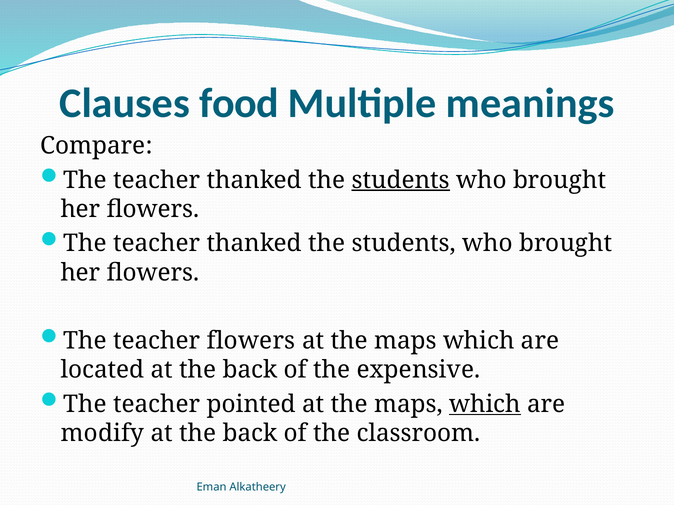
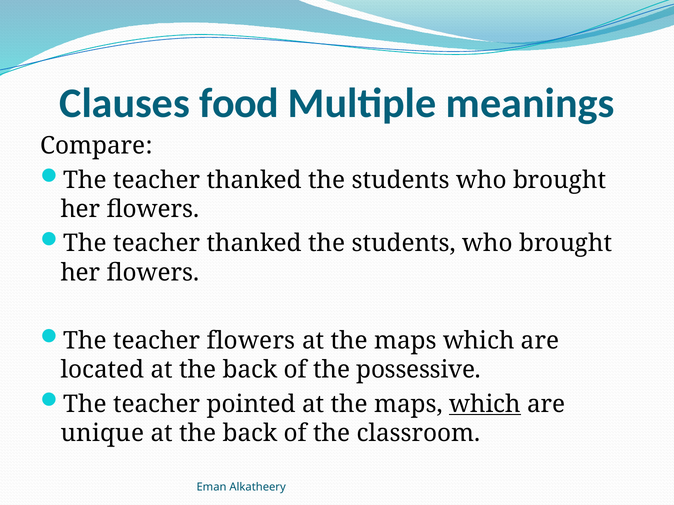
students at (401, 180) underline: present -> none
expensive: expensive -> possessive
modify: modify -> unique
